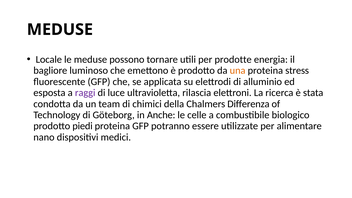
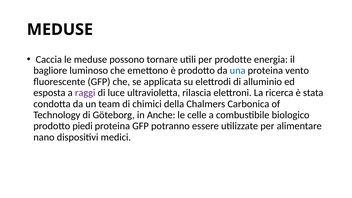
Locale: Locale -> Caccia
una colour: orange -> blue
stress: stress -> vento
Differenza: Differenza -> Carbonica
